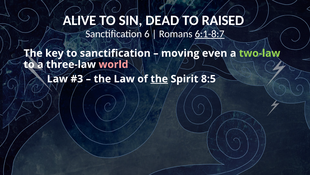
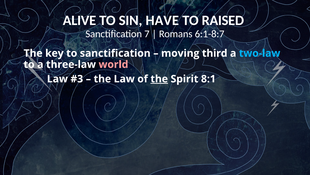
DEAD: DEAD -> HAVE
6: 6 -> 7
6:1-8:7 underline: present -> none
even: even -> third
two-law colour: light green -> light blue
8:5: 8:5 -> 8:1
